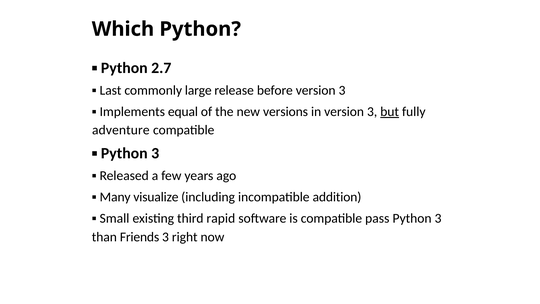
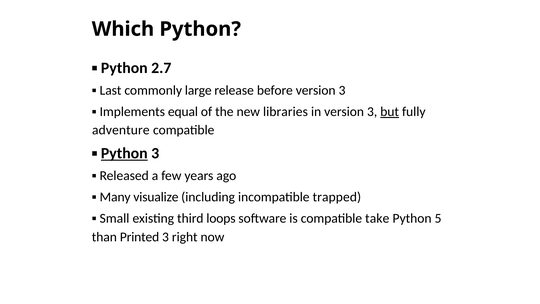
versions: versions -> libraries
Python at (124, 153) underline: none -> present
addition: addition -> trapped
rapid: rapid -> loops
pass: pass -> take
3 at (438, 218): 3 -> 5
Friends: Friends -> Printed
